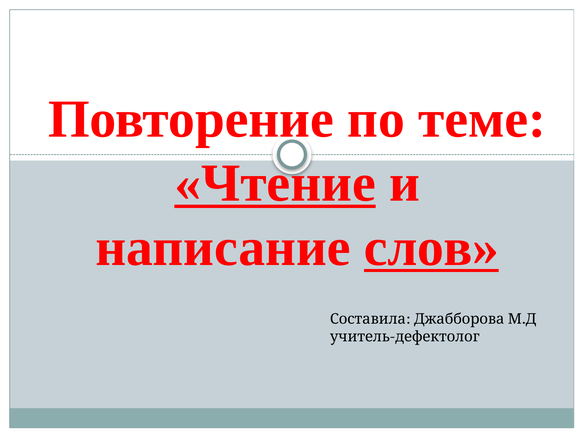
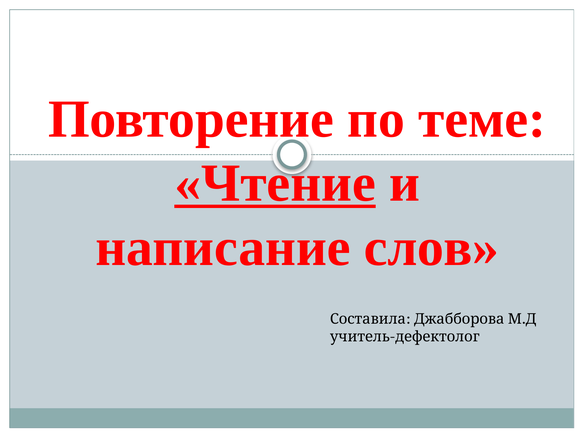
слов underline: present -> none
